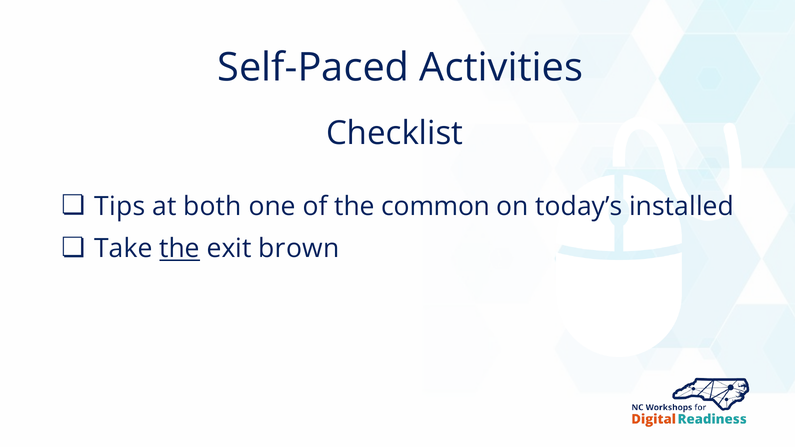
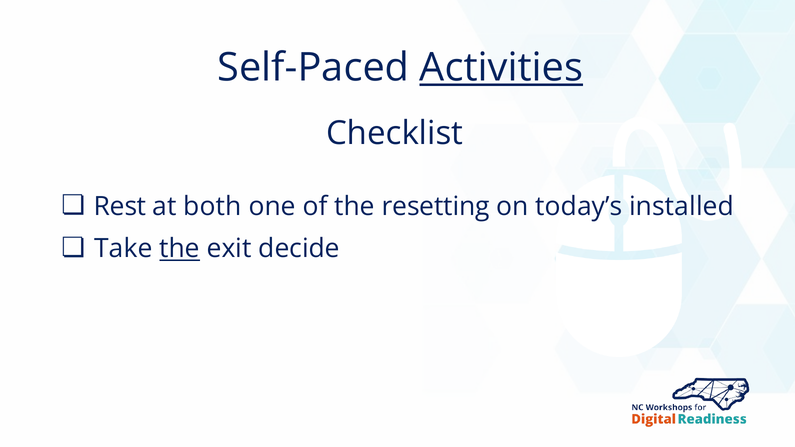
Activities underline: none -> present
Tips: Tips -> Rest
common: common -> resetting
brown: brown -> decide
